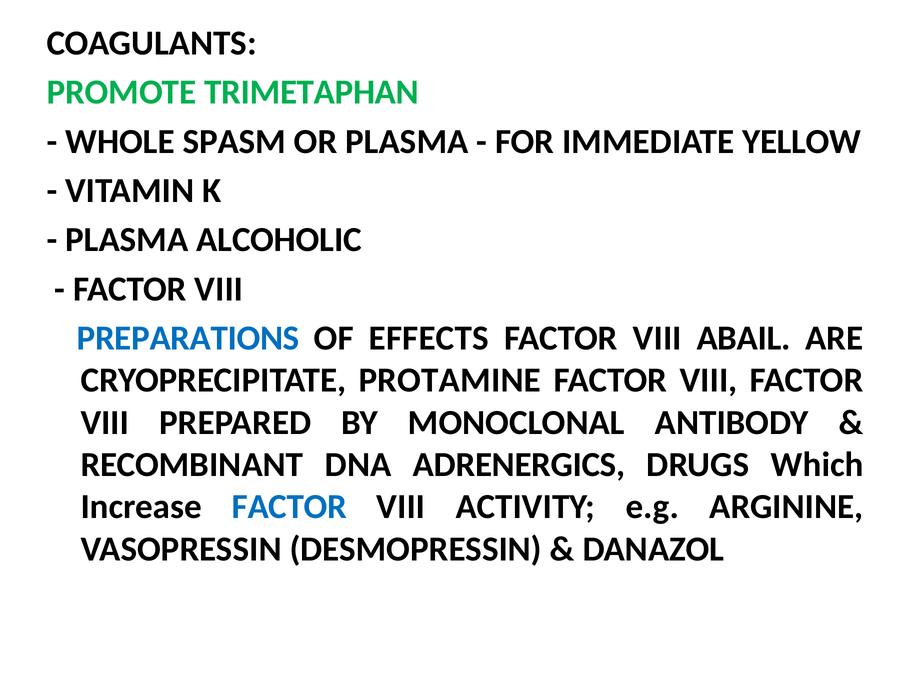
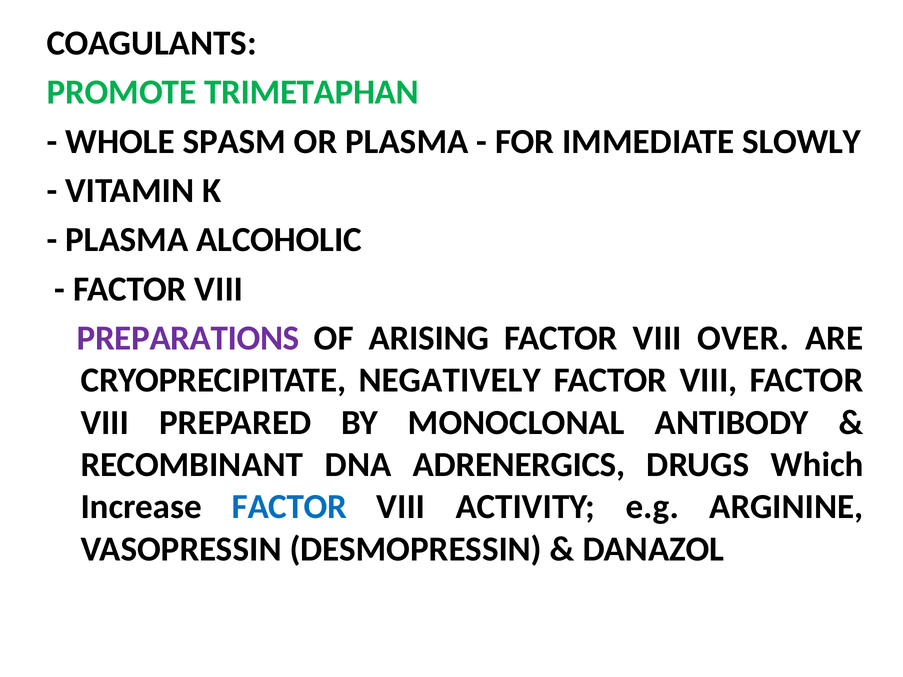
YELLOW: YELLOW -> SLOWLY
PREPARATIONS colour: blue -> purple
EFFECTS: EFFECTS -> ARISING
ABAIL: ABAIL -> OVER
PROTAMINE: PROTAMINE -> NEGATIVELY
